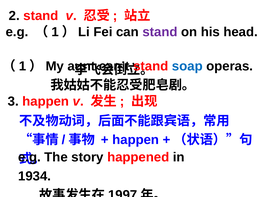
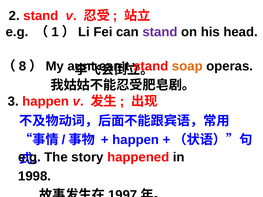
1 at (23, 66): 1 -> 8
soap colour: blue -> orange
1934: 1934 -> 1998
